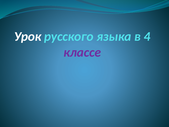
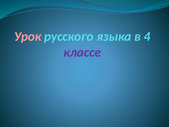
Урок colour: white -> pink
